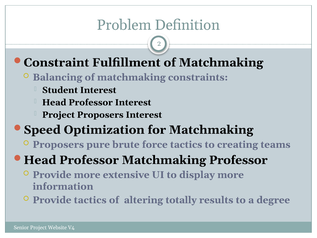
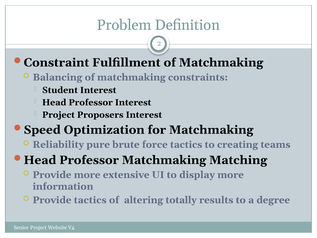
Proposers at (58, 144): Proposers -> Reliability
Matchmaking Professor: Professor -> Matching
